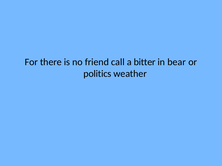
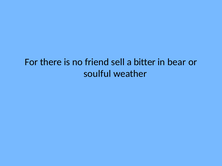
call: call -> sell
politics: politics -> soulful
